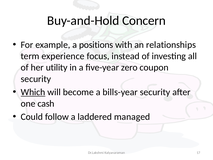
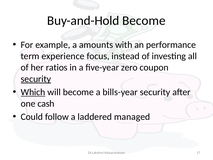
Buy-and-Hold Concern: Concern -> Become
positions: positions -> amounts
relationships: relationships -> performance
utility: utility -> ratios
security at (36, 79) underline: none -> present
